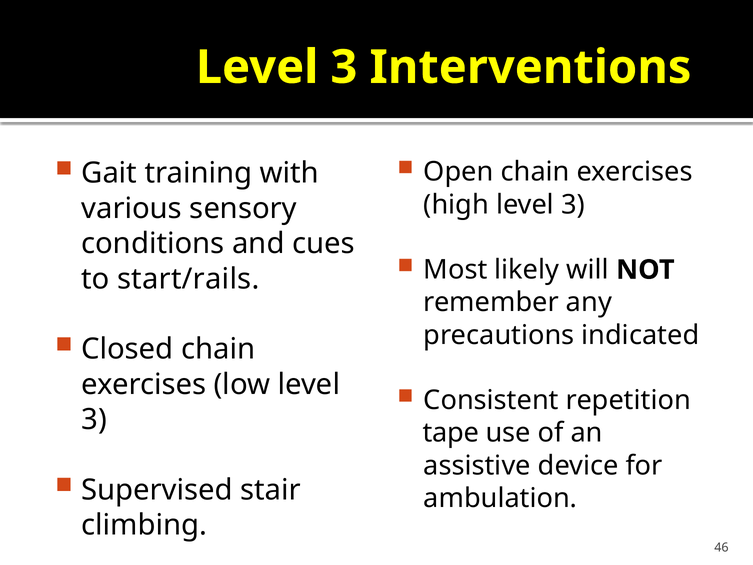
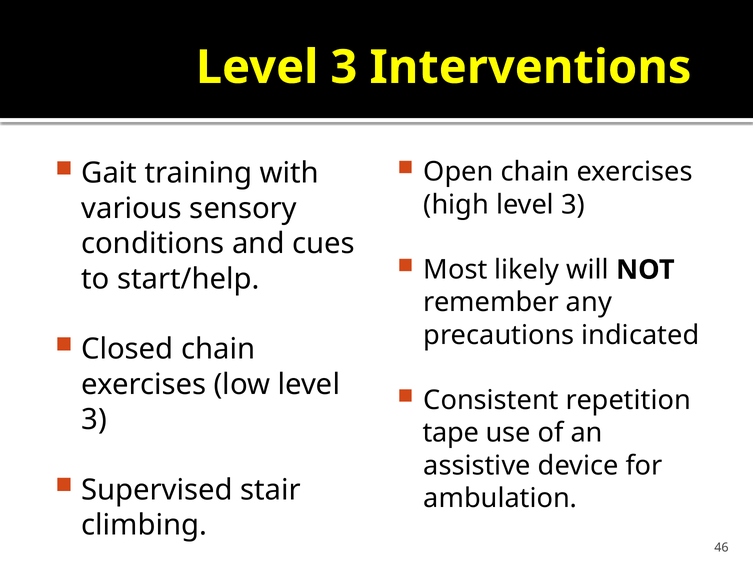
start/rails: start/rails -> start/help
